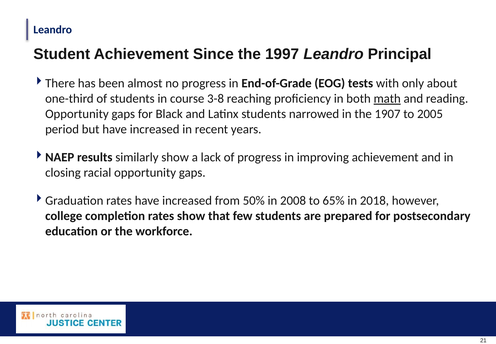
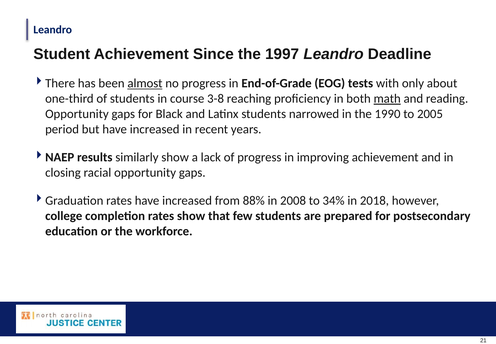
Principal: Principal -> Deadline
almost underline: none -> present
1907: 1907 -> 1990
50%: 50% -> 88%
65%: 65% -> 34%
